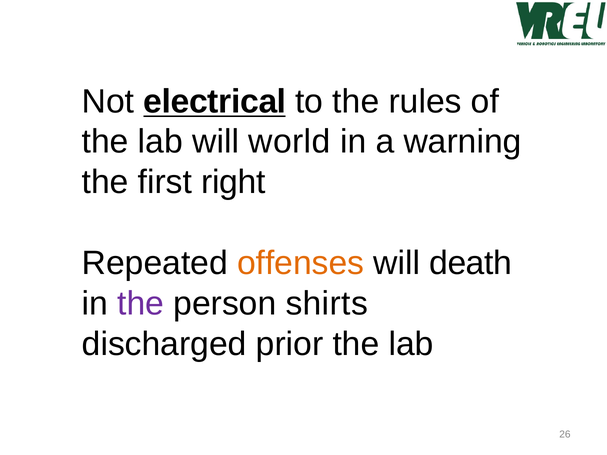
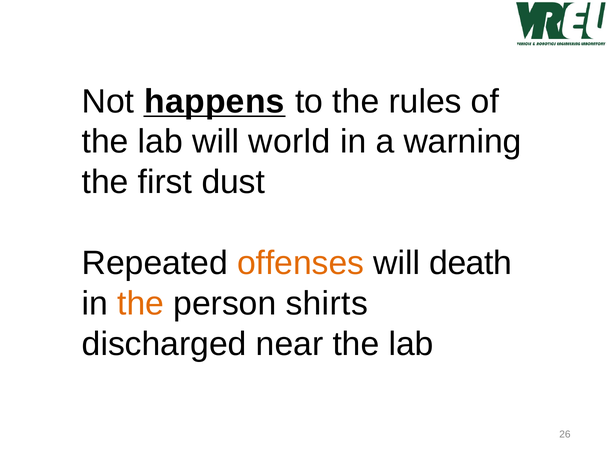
electrical: electrical -> happens
right: right -> dust
the at (141, 304) colour: purple -> orange
prior: prior -> near
